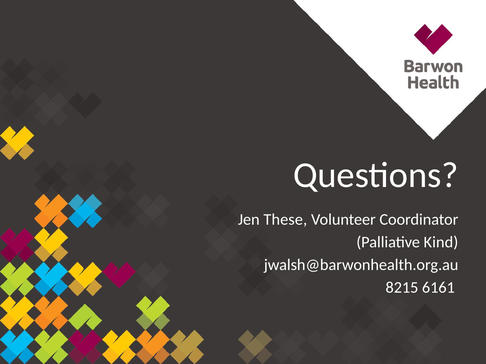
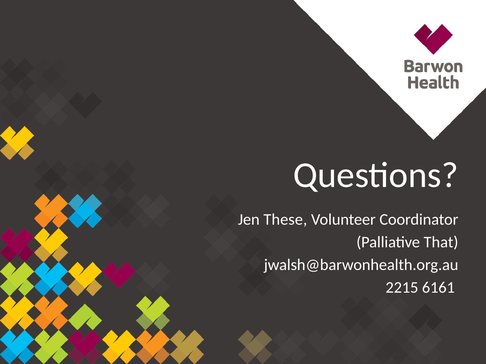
Kind: Kind -> That
8215: 8215 -> 2215
